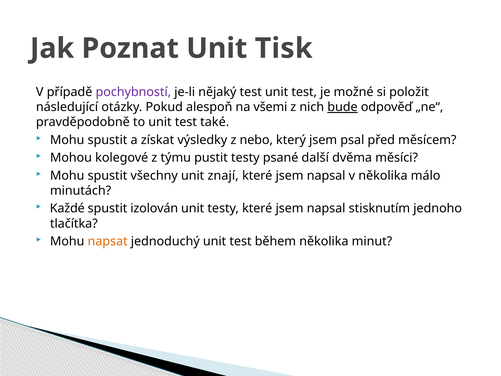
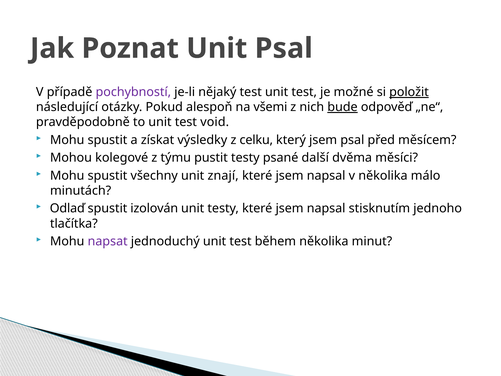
Unit Tisk: Tisk -> Psal
položit underline: none -> present
také: také -> void
nebo: nebo -> celku
Každé: Každé -> Odlaď
napsat colour: orange -> purple
